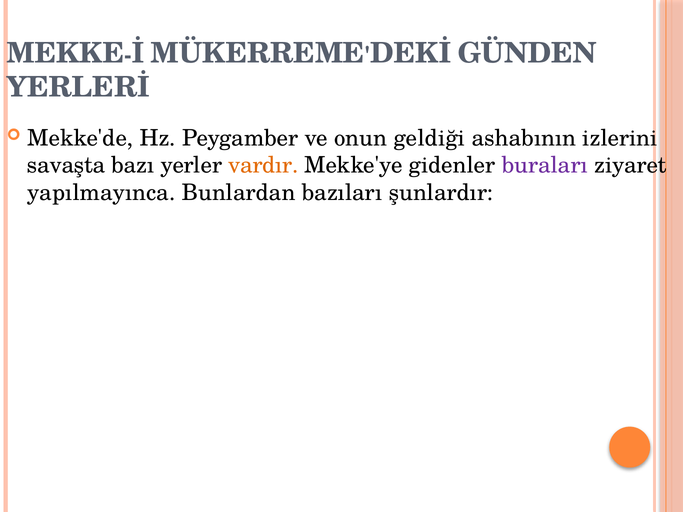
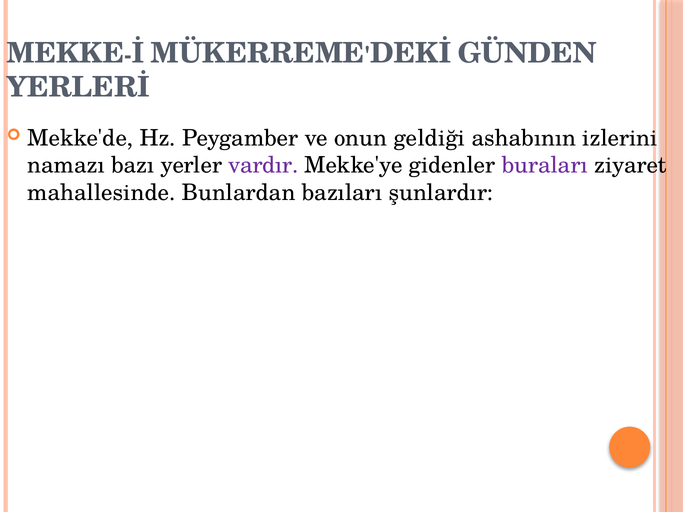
savaşta: savaşta -> namazı
vardır colour: orange -> purple
yapılmayınca: yapılmayınca -> mahallesinde
